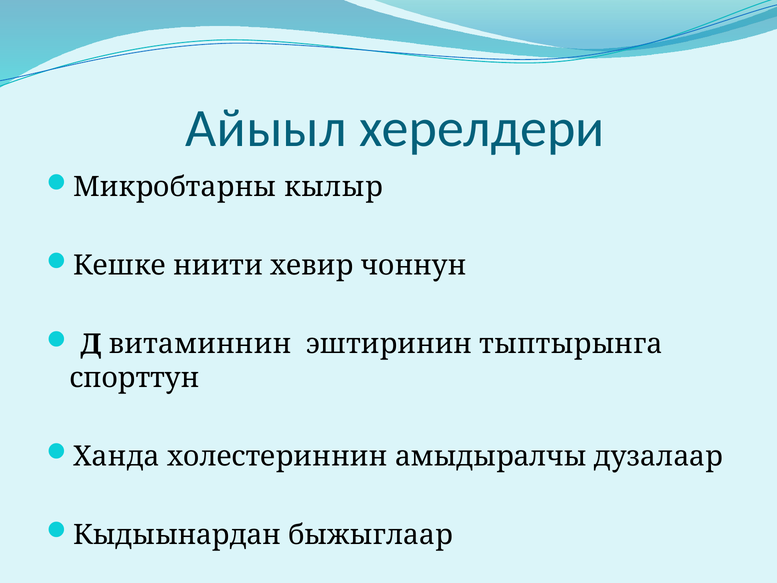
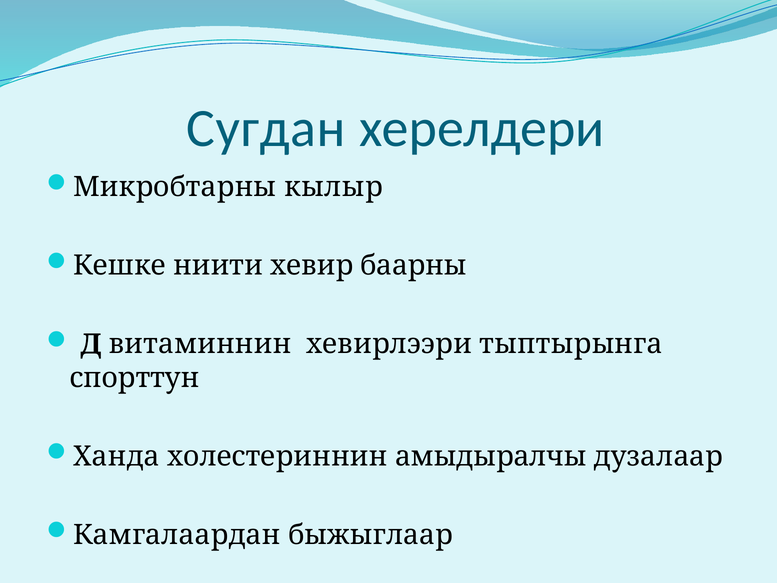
Айыыл: Айыыл -> Сугдан
чоннун: чоннун -> баарны
эштиринин: эштиринин -> хевирлээри
Кыдыынардан: Кыдыынардан -> Камгалаардан
